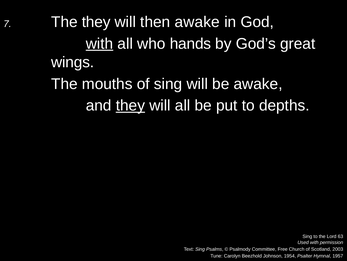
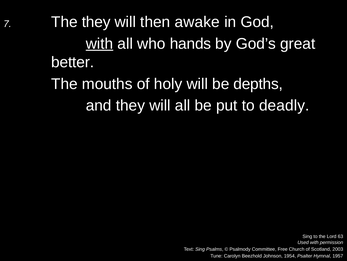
wings: wings -> better
of sing: sing -> holy
be awake: awake -> depths
they at (130, 105) underline: present -> none
depths: depths -> deadly
